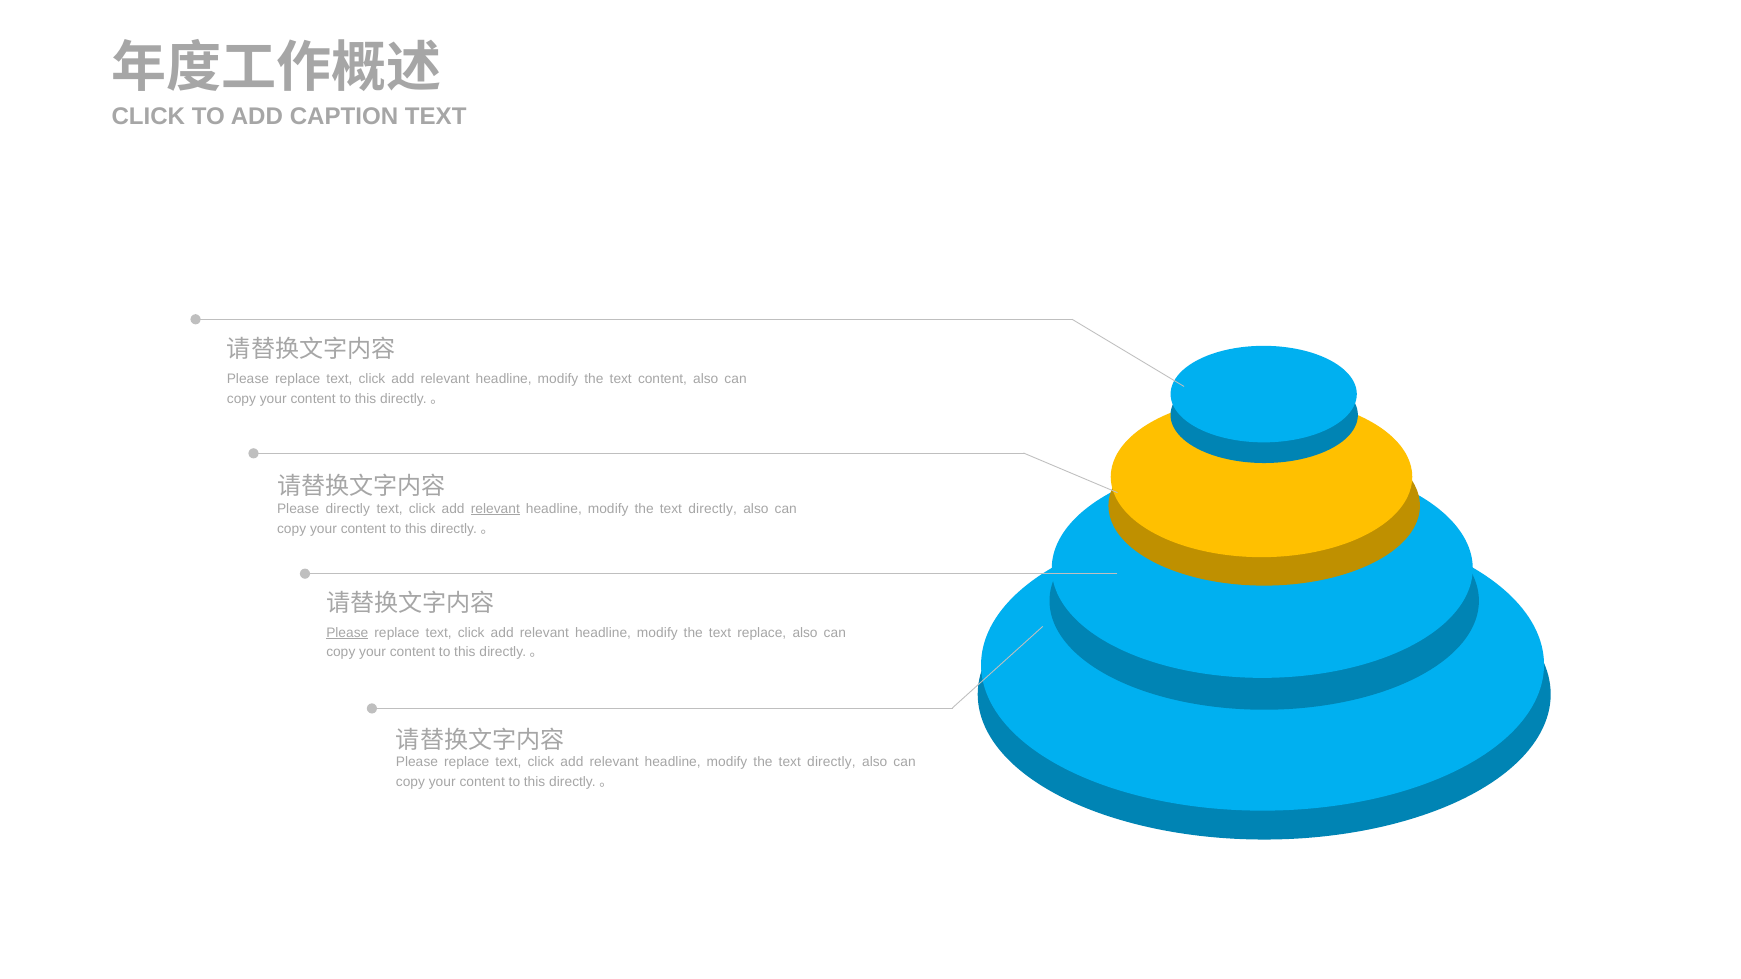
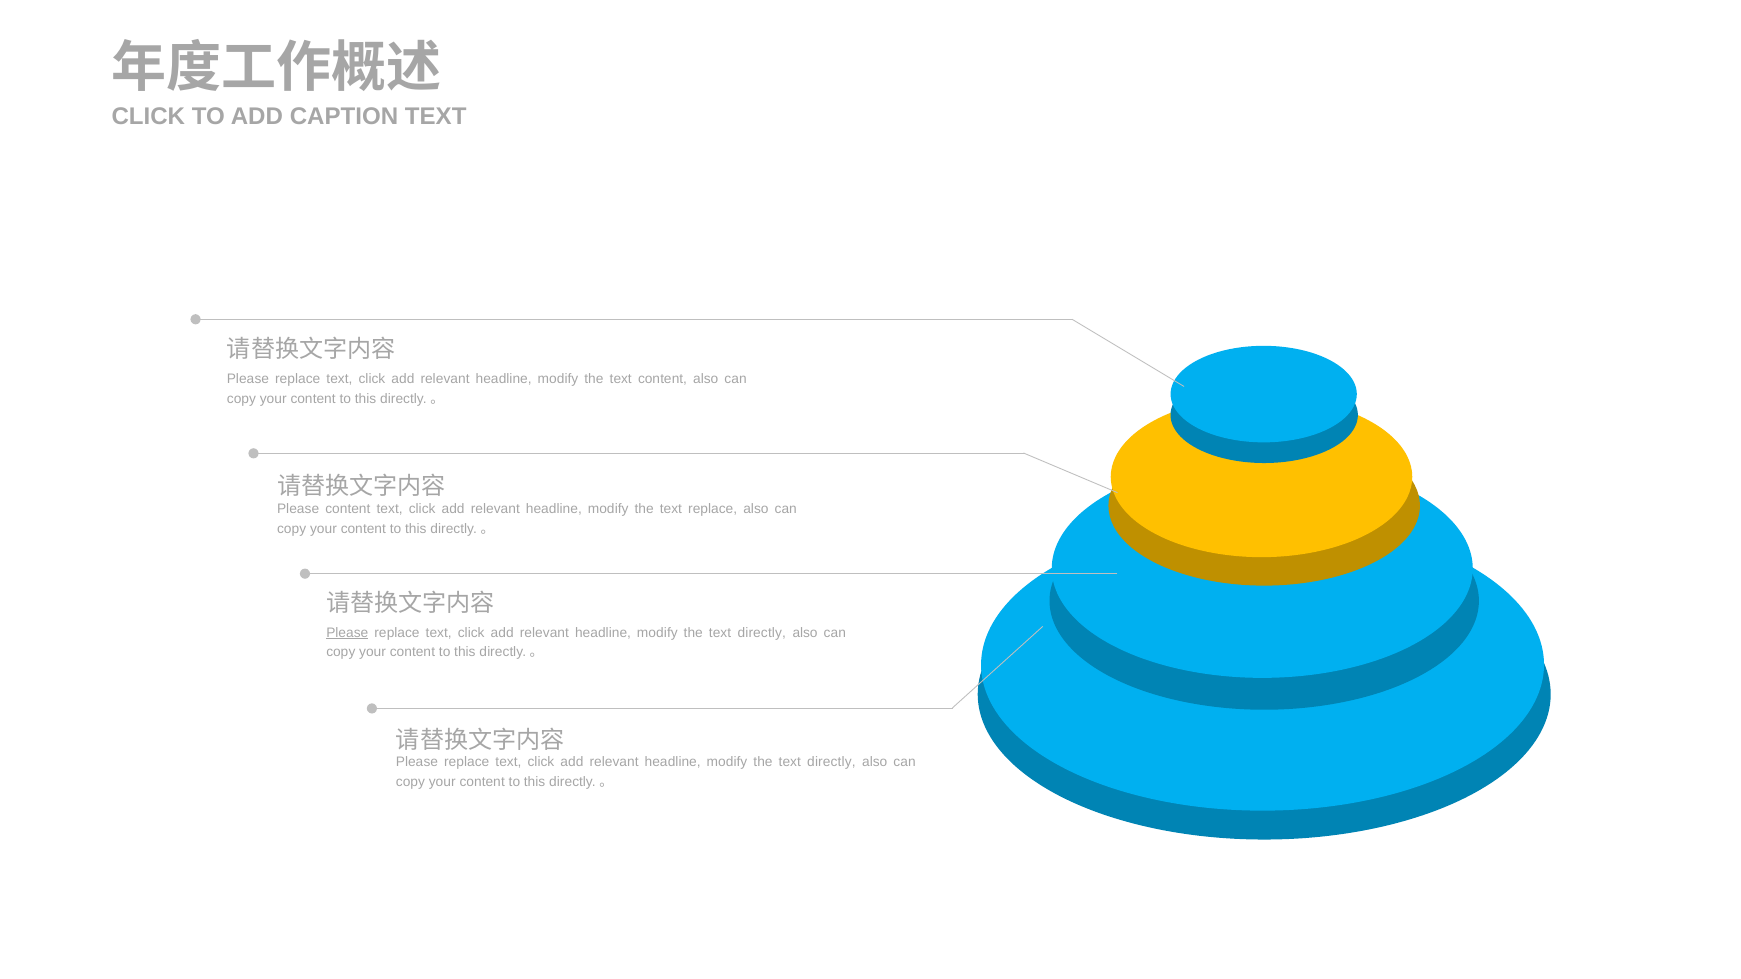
Please directly: directly -> content
relevant at (495, 509) underline: present -> none
directly at (713, 509): directly -> replace
replace at (762, 633): replace -> directly
